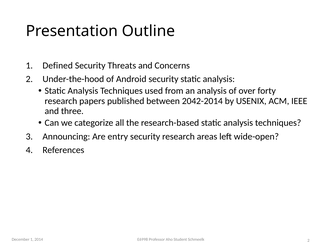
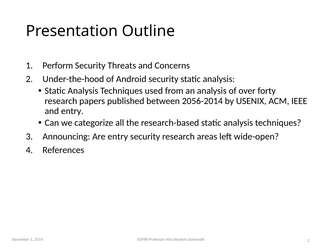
Defined: Defined -> Perform
2042-2014: 2042-2014 -> 2056-2014
and three: three -> entry
